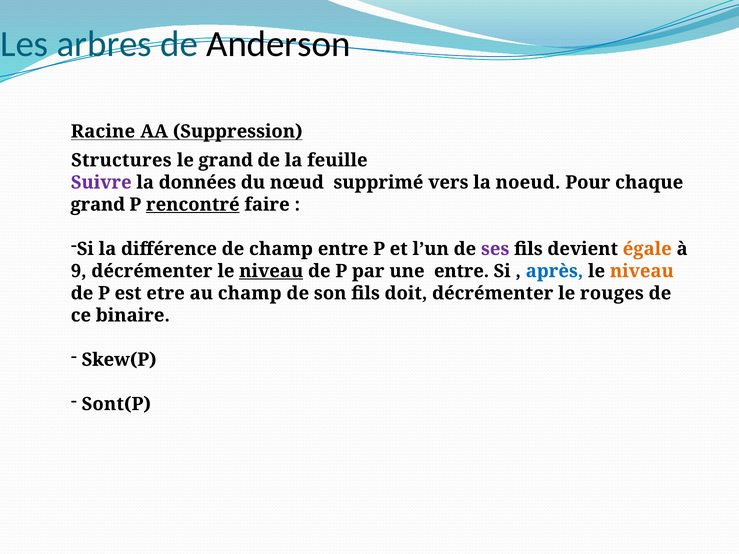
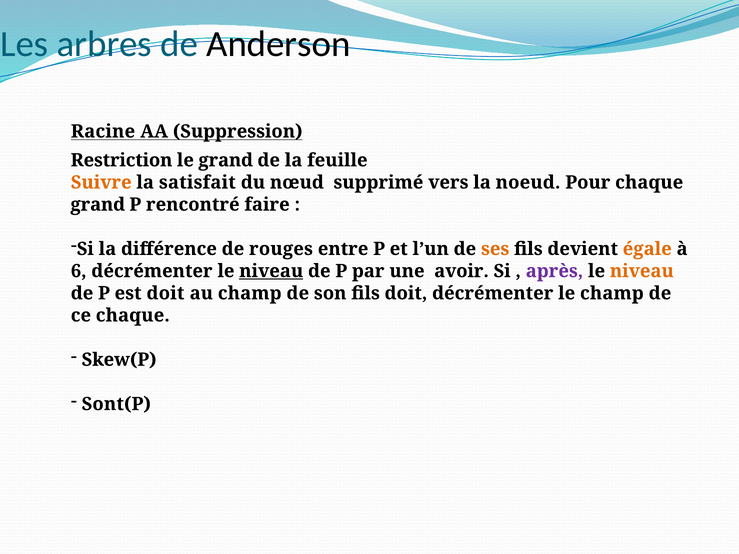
Structures: Structures -> Restriction
Suivre colour: purple -> orange
données: données -> satisfait
rencontré underline: present -> none
de champ: champ -> rouges
ses colour: purple -> orange
9: 9 -> 6
une entre: entre -> avoir
après colour: blue -> purple
est etre: etre -> doit
le rouges: rouges -> champ
ce binaire: binaire -> chaque
